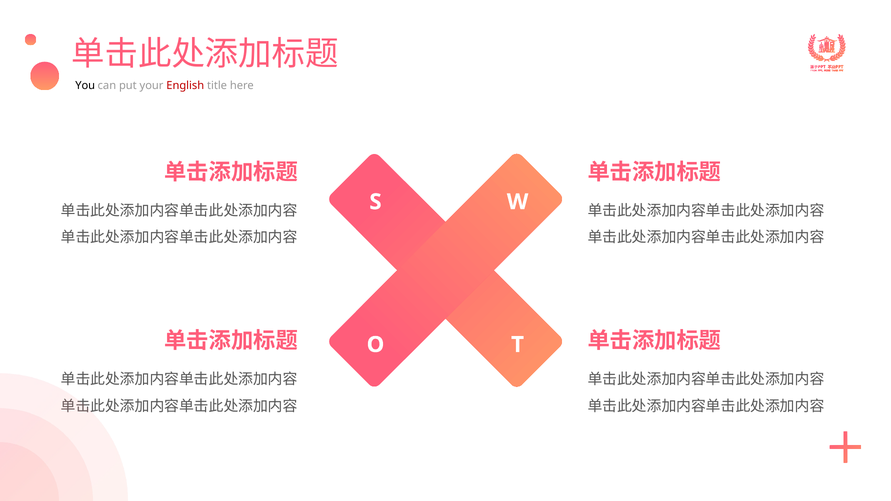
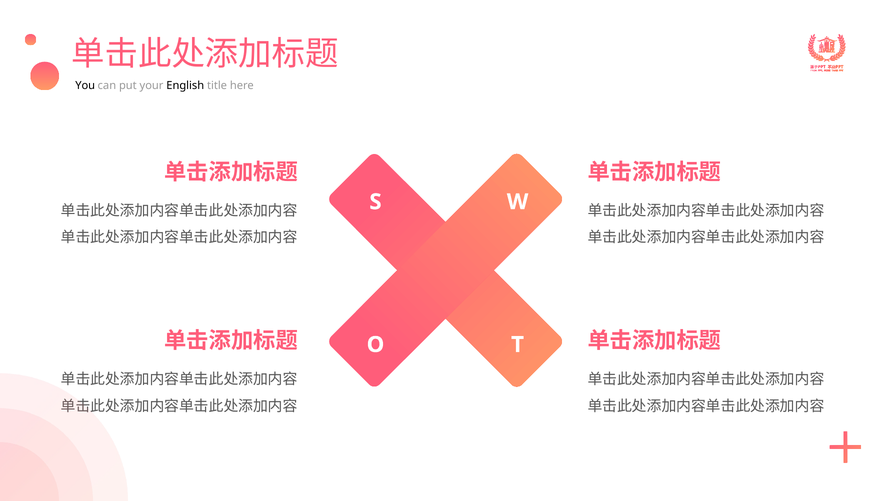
English colour: red -> black
